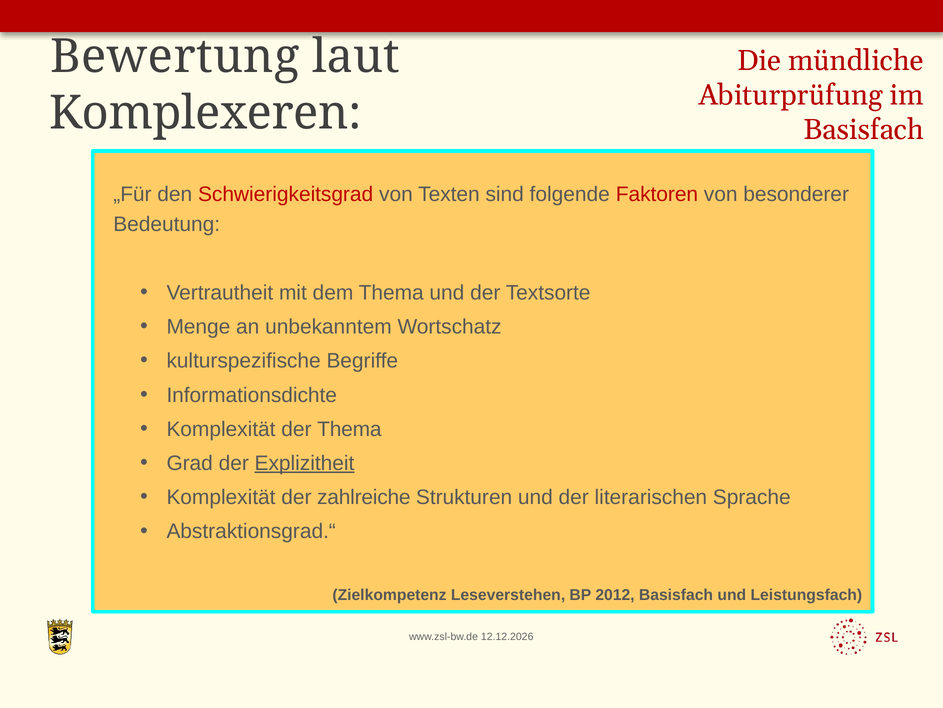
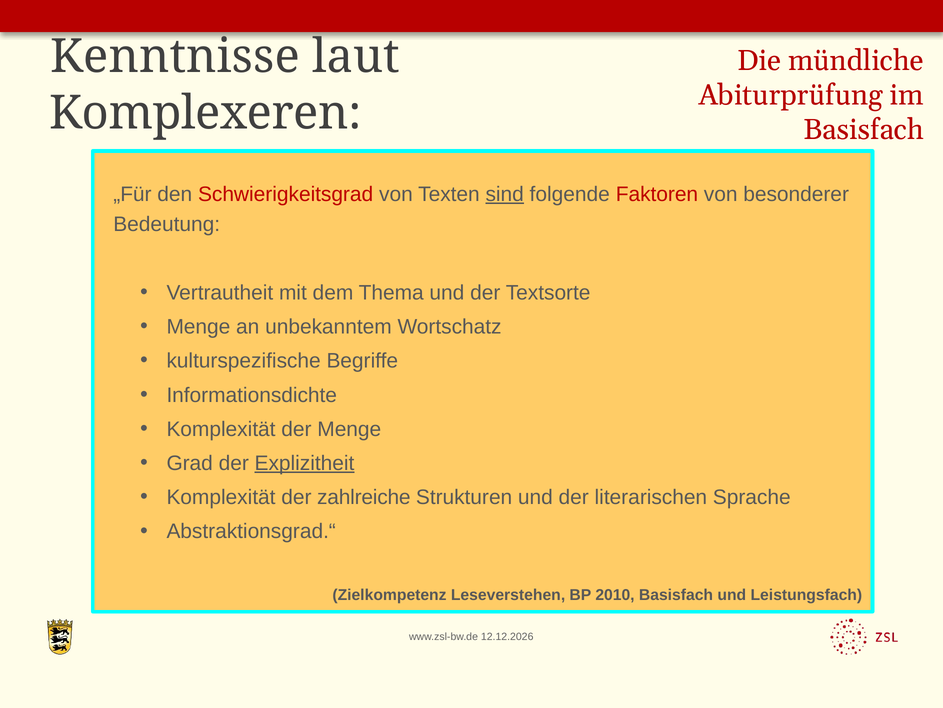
Bewertung: Bewertung -> Kenntnisse
sind underline: none -> present
der Thema: Thema -> Menge
2012: 2012 -> 2010
